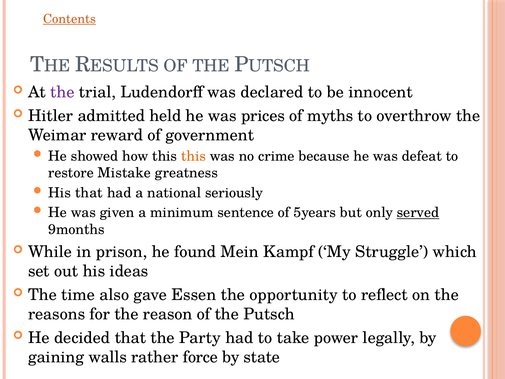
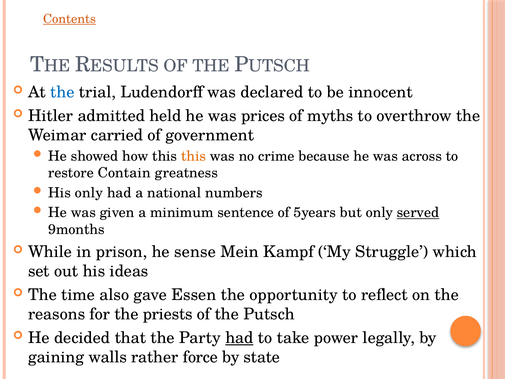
the at (62, 92) colour: purple -> blue
reward: reward -> carried
defeat: defeat -> across
Mistake: Mistake -> Contain
His that: that -> only
seriously: seriously -> numbers
found: found -> sense
reason: reason -> priests
had at (239, 338) underline: none -> present
